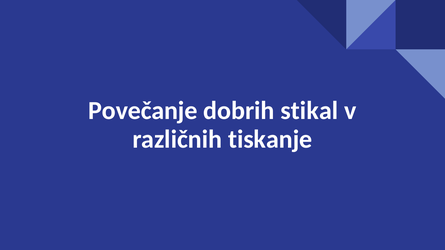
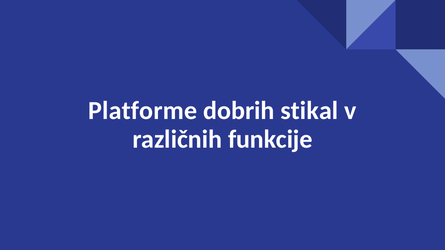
Povečanje: Povečanje -> Platforme
tiskanje: tiskanje -> funkcije
